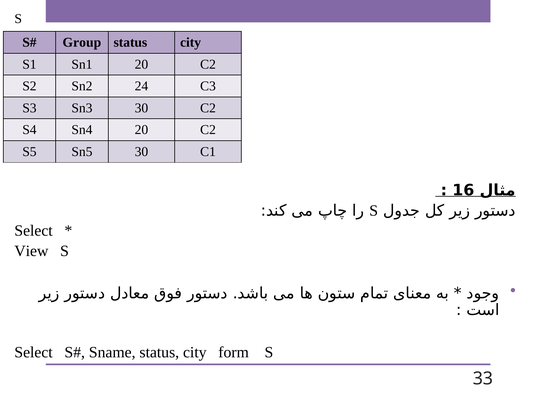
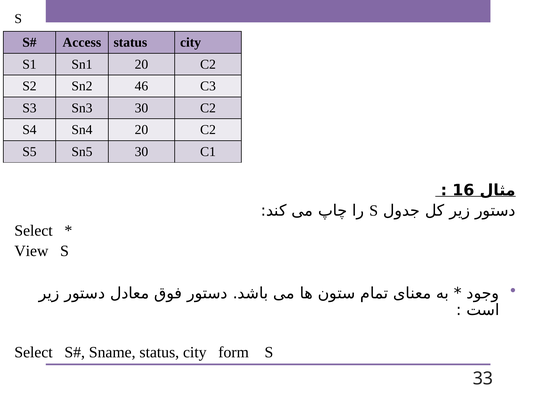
Group: Group -> Access
24: 24 -> 46
